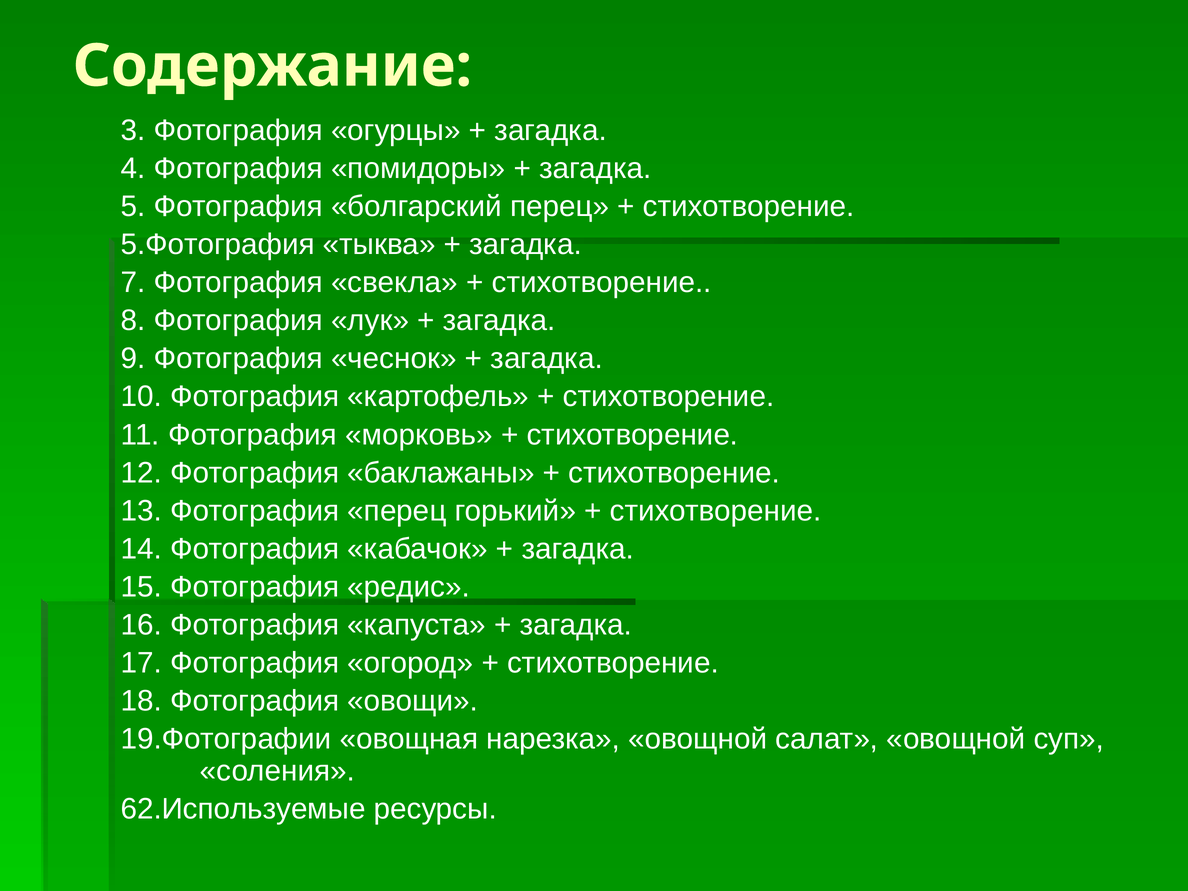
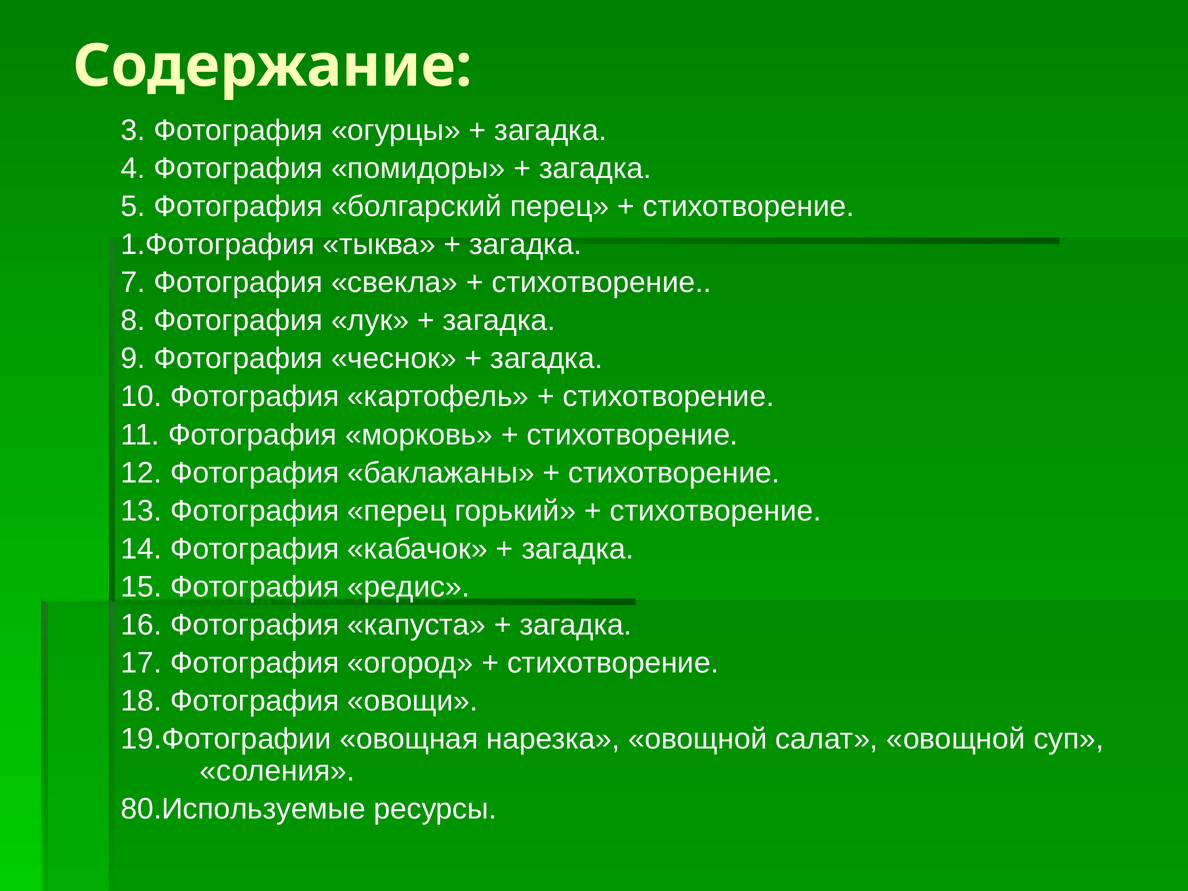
5.Фотография: 5.Фотография -> 1.Фотография
62.Используемые: 62.Используемые -> 80.Используемые
